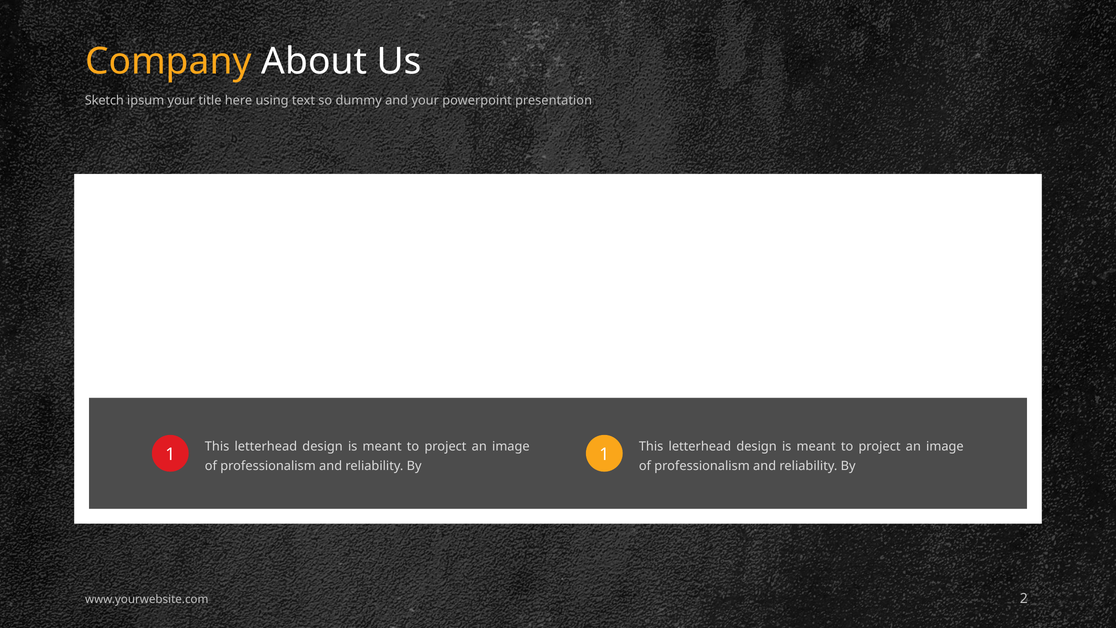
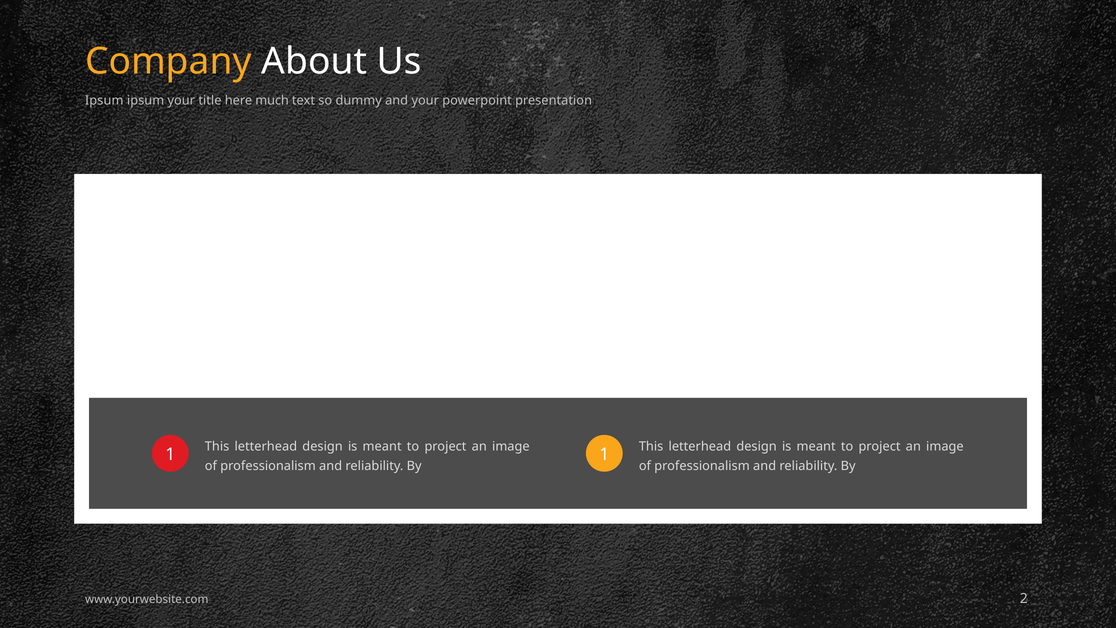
Sketch at (104, 100): Sketch -> Ipsum
using: using -> much
